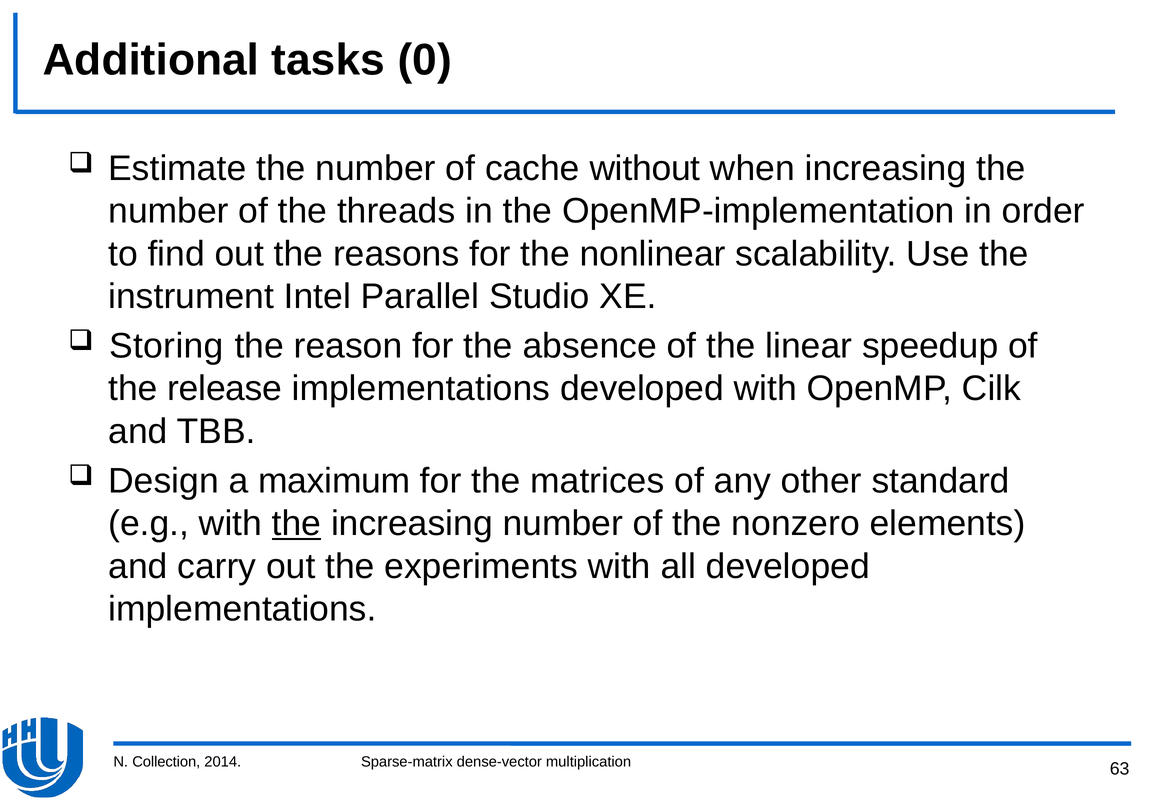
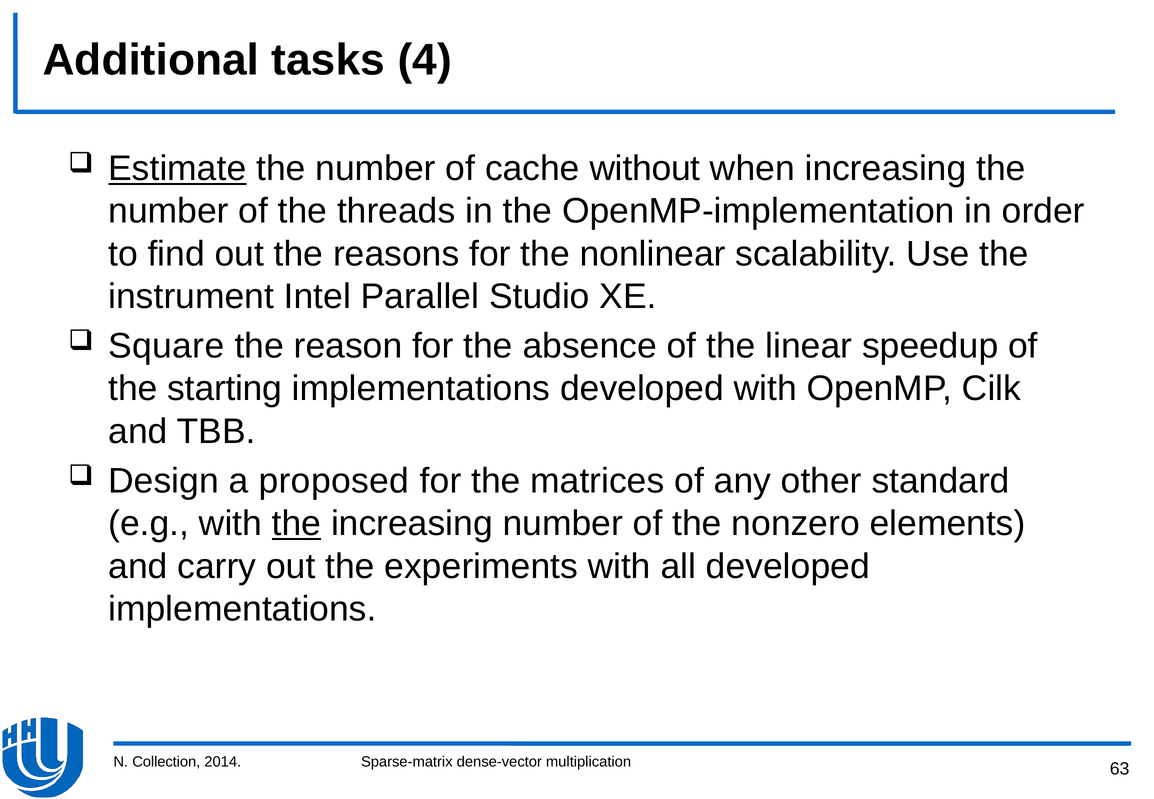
0: 0 -> 4
Estimate underline: none -> present
Storing: Storing -> Square
release: release -> starting
maximum: maximum -> proposed
